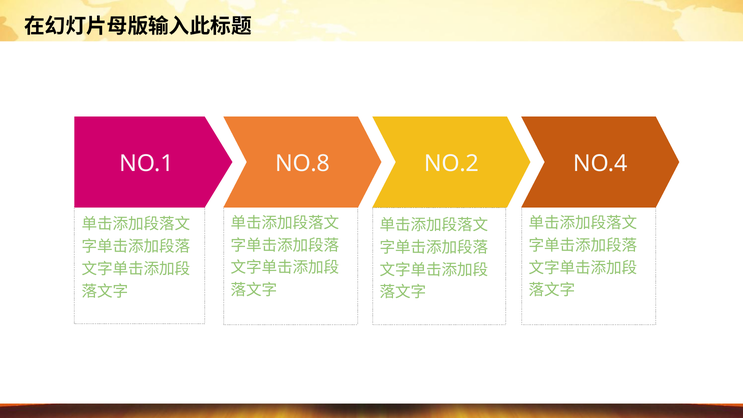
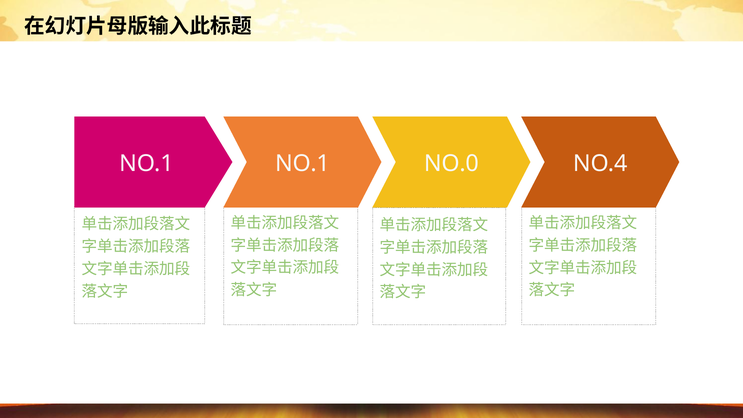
NO.8 at (302, 164): NO.8 -> NO.1
NO.2: NO.2 -> NO.0
